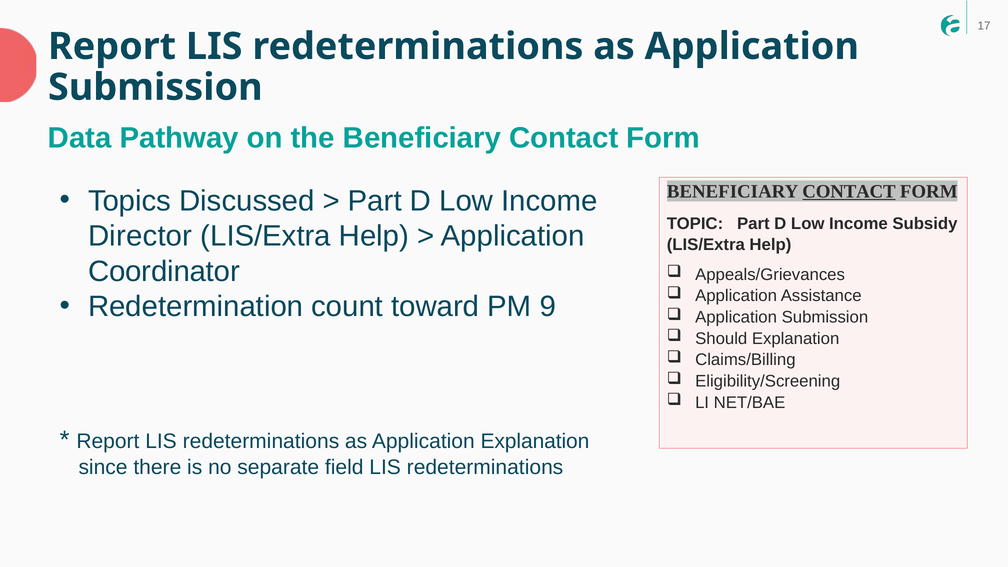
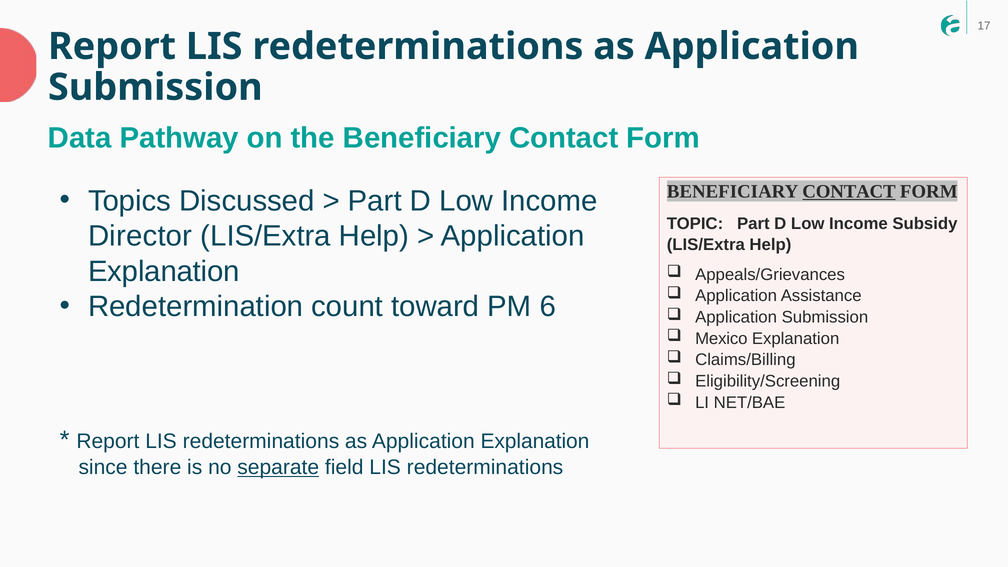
Coordinator at (164, 271): Coordinator -> Explanation
9: 9 -> 6
Should: Should -> Mexico
separate underline: none -> present
